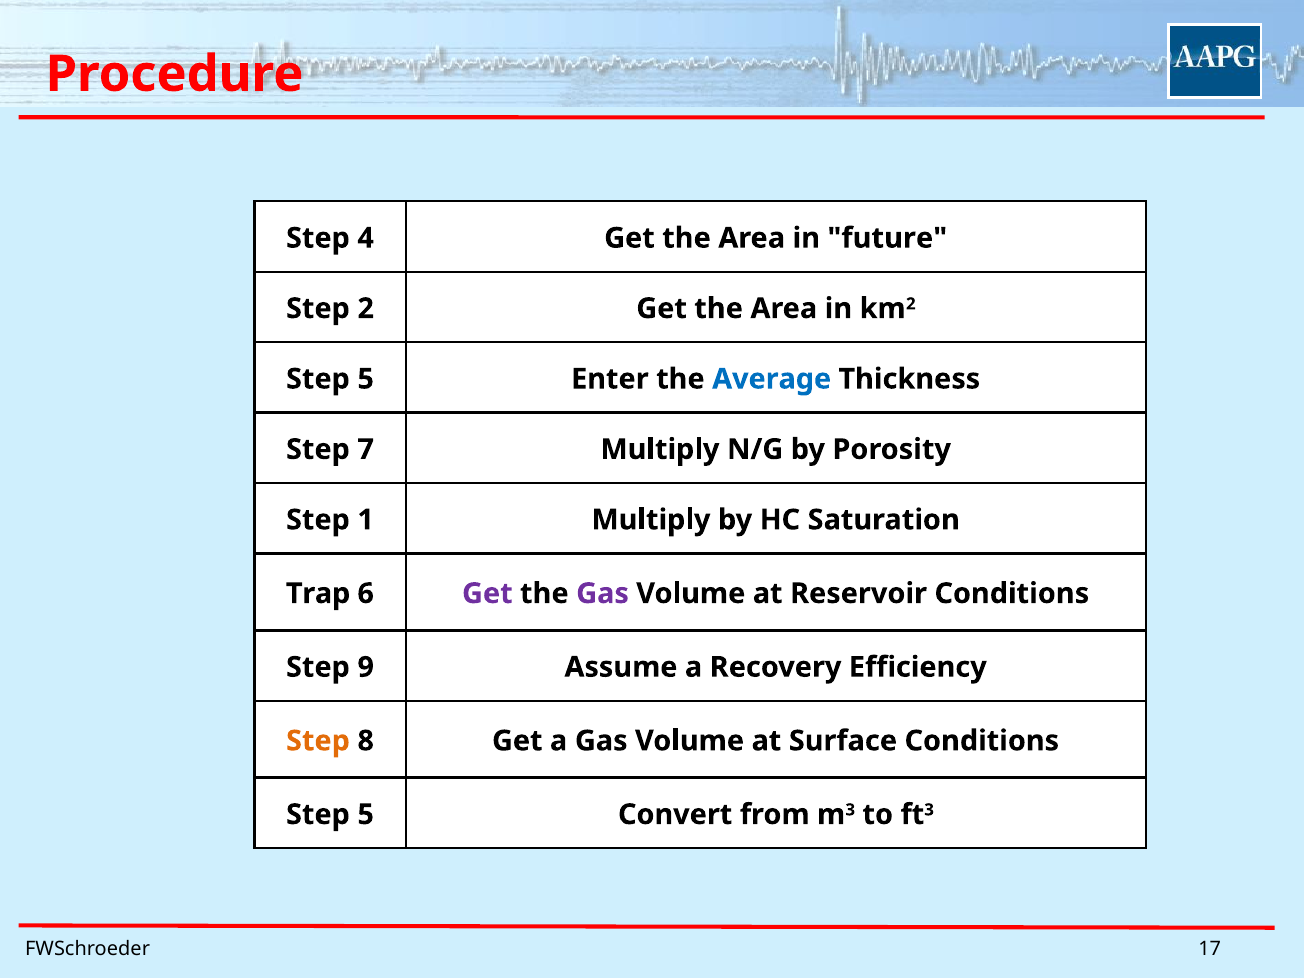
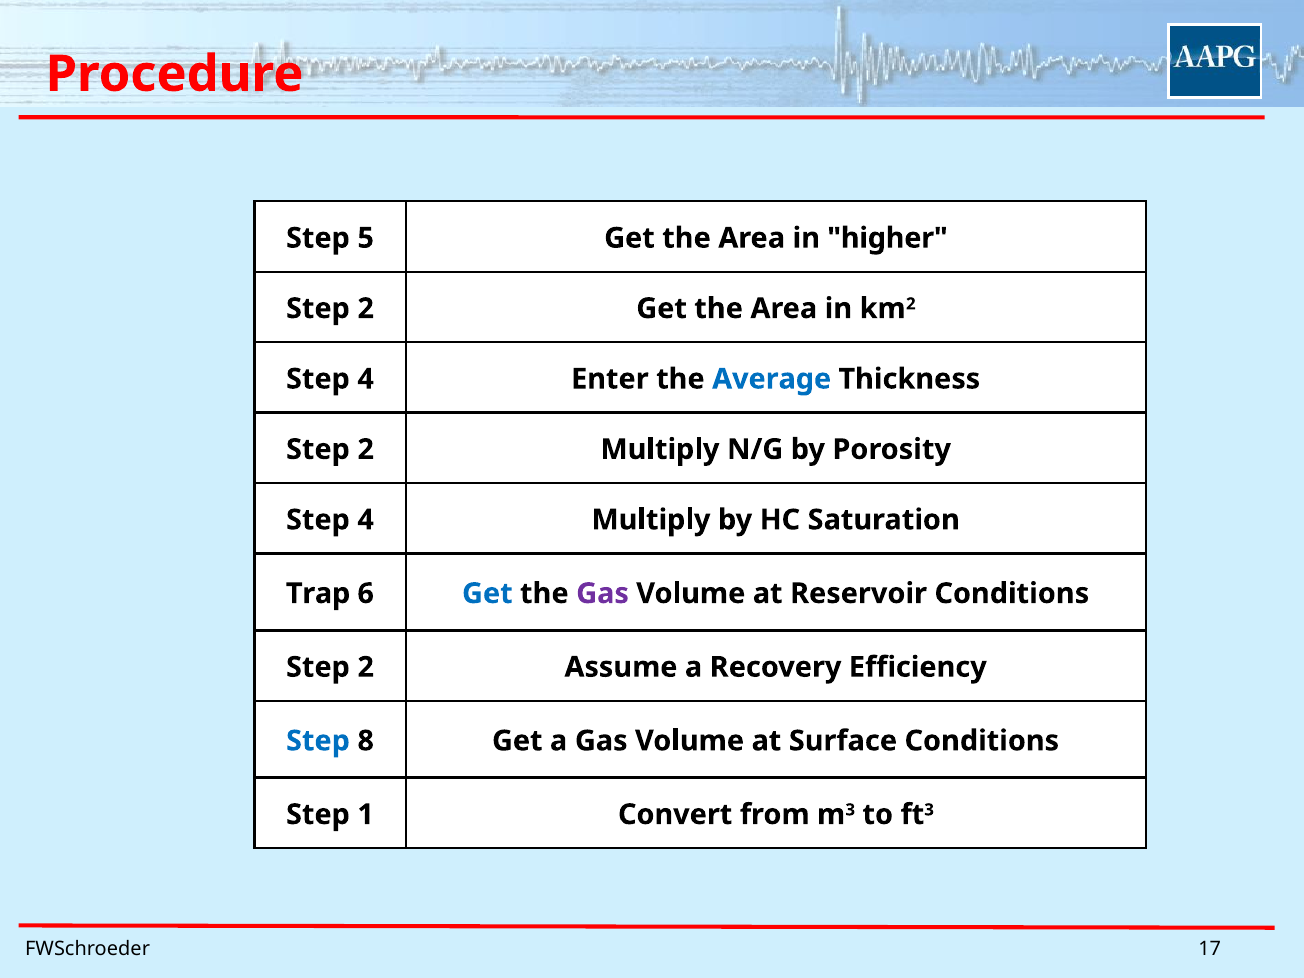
4: 4 -> 5
future: future -> higher
5 at (366, 379): 5 -> 4
7 at (366, 449): 7 -> 2
1 at (366, 520): 1 -> 4
Get at (487, 594) colour: purple -> blue
9 at (366, 667): 9 -> 2
Step at (318, 741) colour: orange -> blue
5 at (366, 815): 5 -> 1
